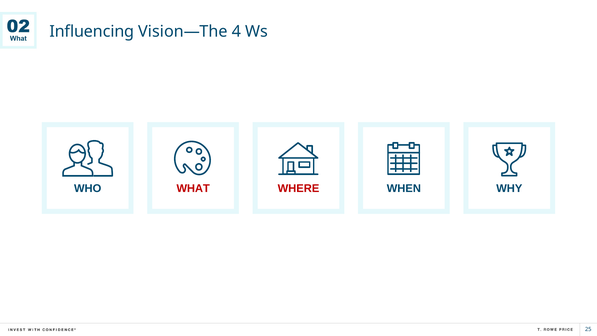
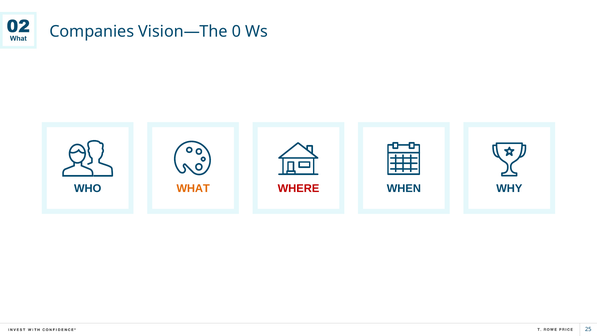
Influencing: Influencing -> Companies
4: 4 -> 0
WHAT colour: red -> orange
